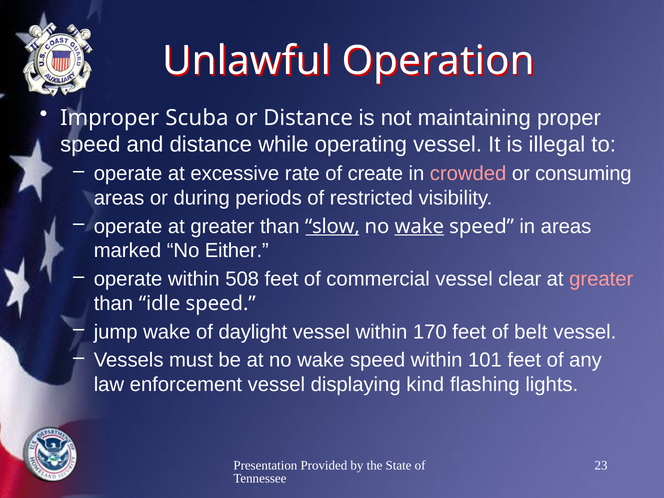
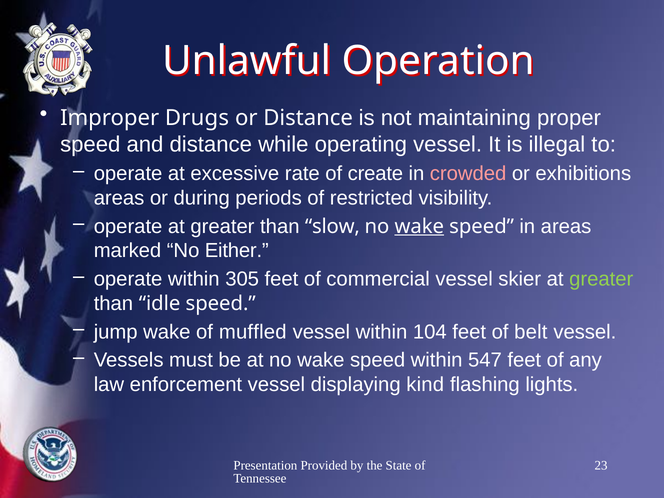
Scuba: Scuba -> Drugs
consuming: consuming -> exhibitions
slow underline: present -> none
508: 508 -> 305
clear: clear -> skier
greater at (601, 279) colour: pink -> light green
daylight: daylight -> muffled
170: 170 -> 104
101: 101 -> 547
